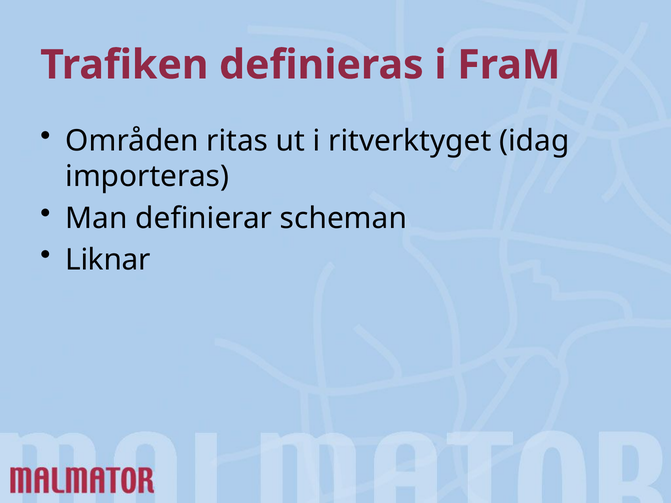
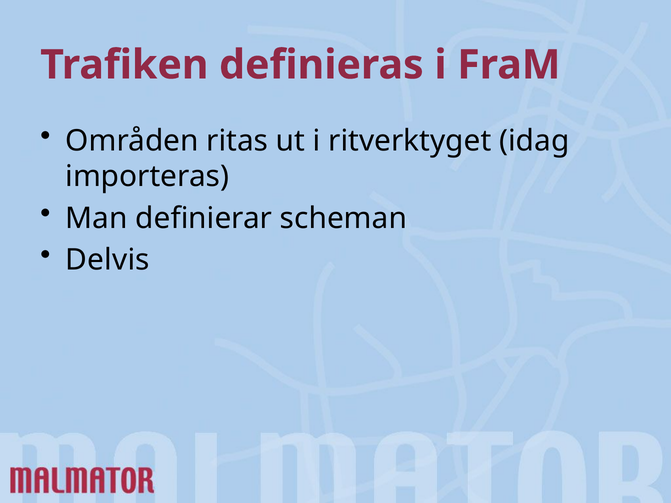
Liknar: Liknar -> Delvis
